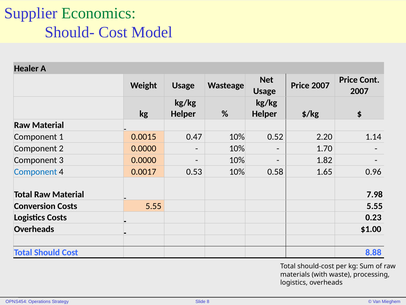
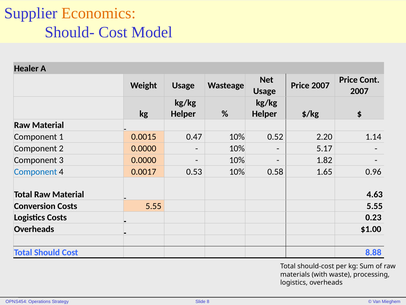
Economics colour: green -> orange
1.70: 1.70 -> 5.17
7.98: 7.98 -> 4.63
